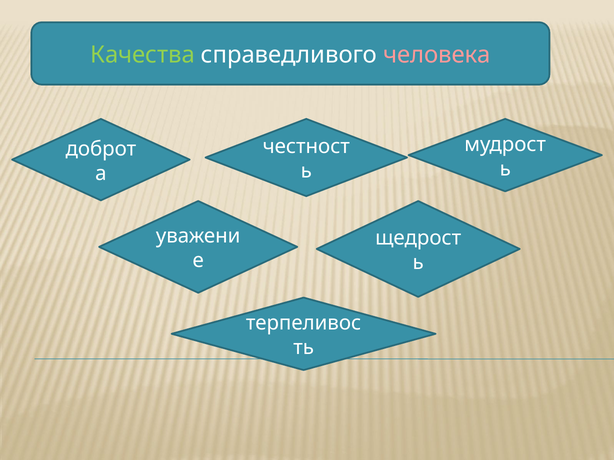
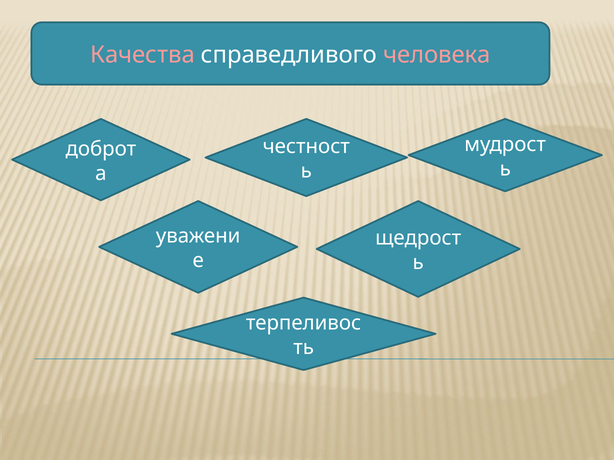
Качества colour: light green -> pink
